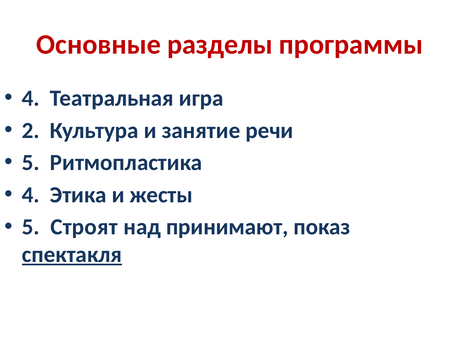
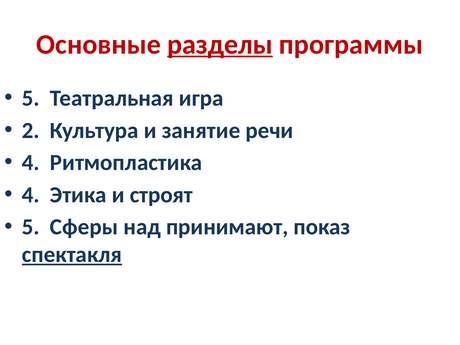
разделы underline: none -> present
4 at (31, 98): 4 -> 5
5 at (31, 163): 5 -> 4
жесты: жесты -> строят
Строят: Строят -> Сферы
